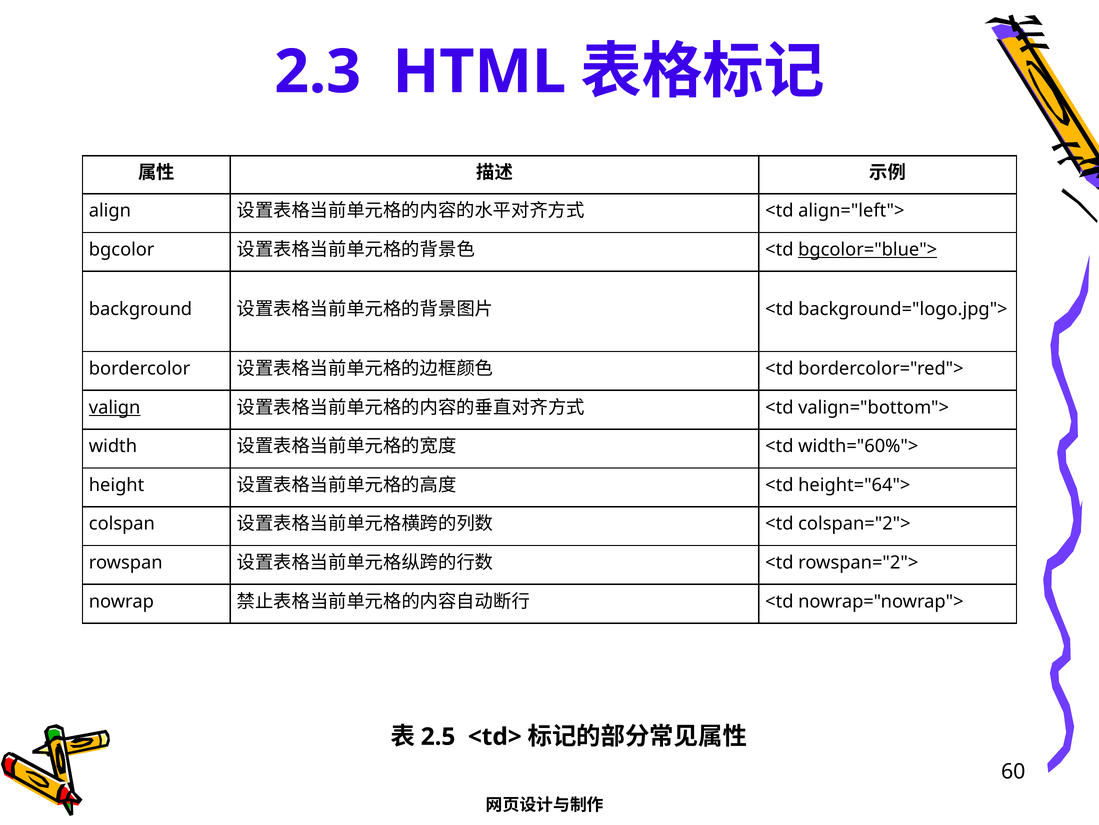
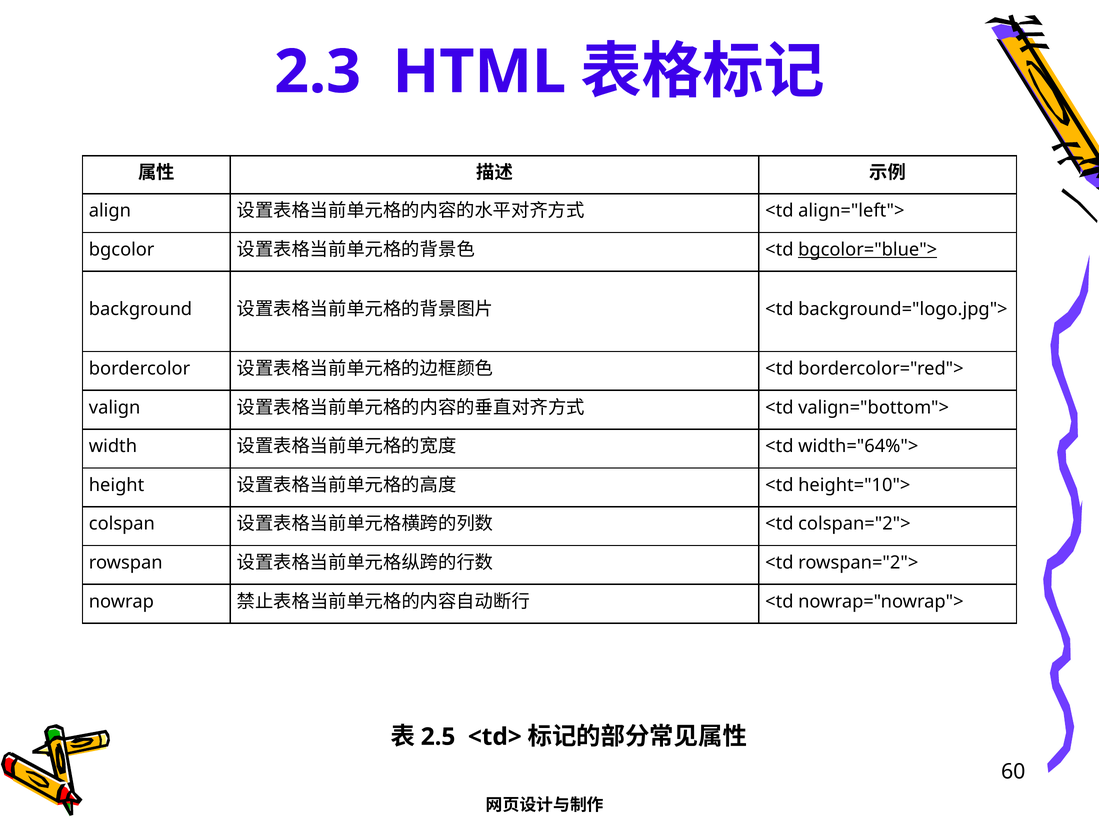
valign underline: present -> none
width="60%">: width="60%"> -> width="64%">
height="64">: height="64"> -> height="10">
